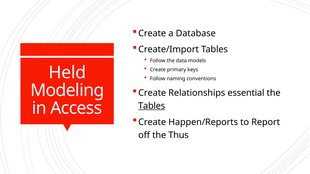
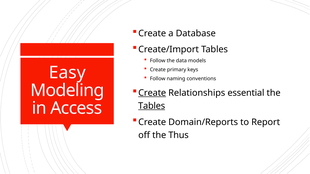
Held: Held -> Easy
Create at (152, 93) underline: none -> present
Happen/Reports: Happen/Reports -> Domain/Reports
